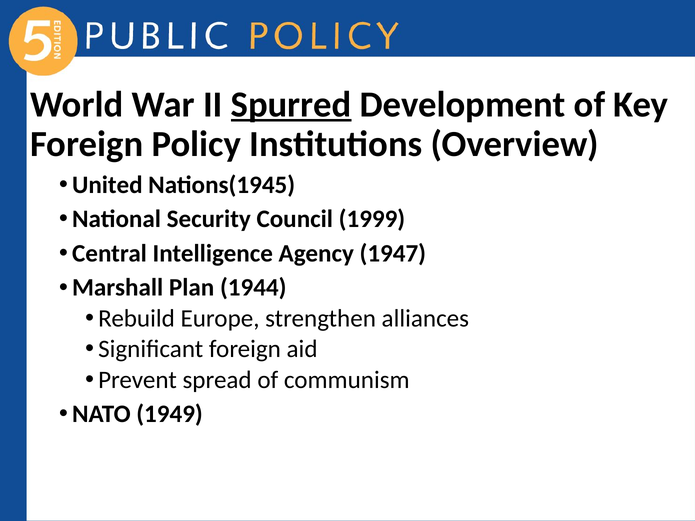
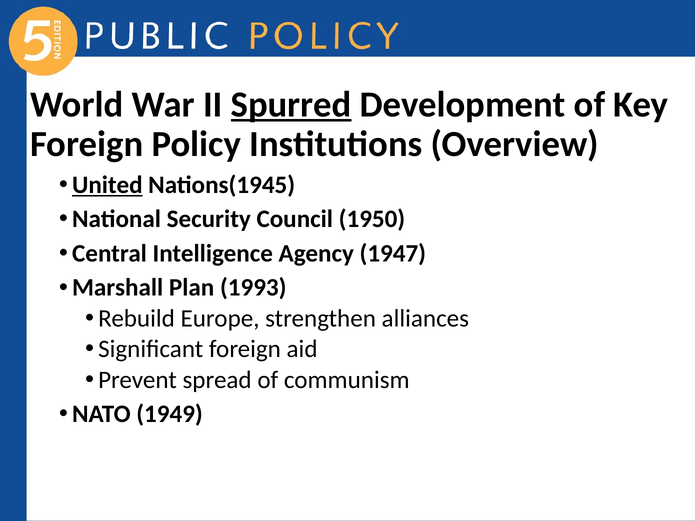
United underline: none -> present
1999: 1999 -> 1950
1944: 1944 -> 1993
